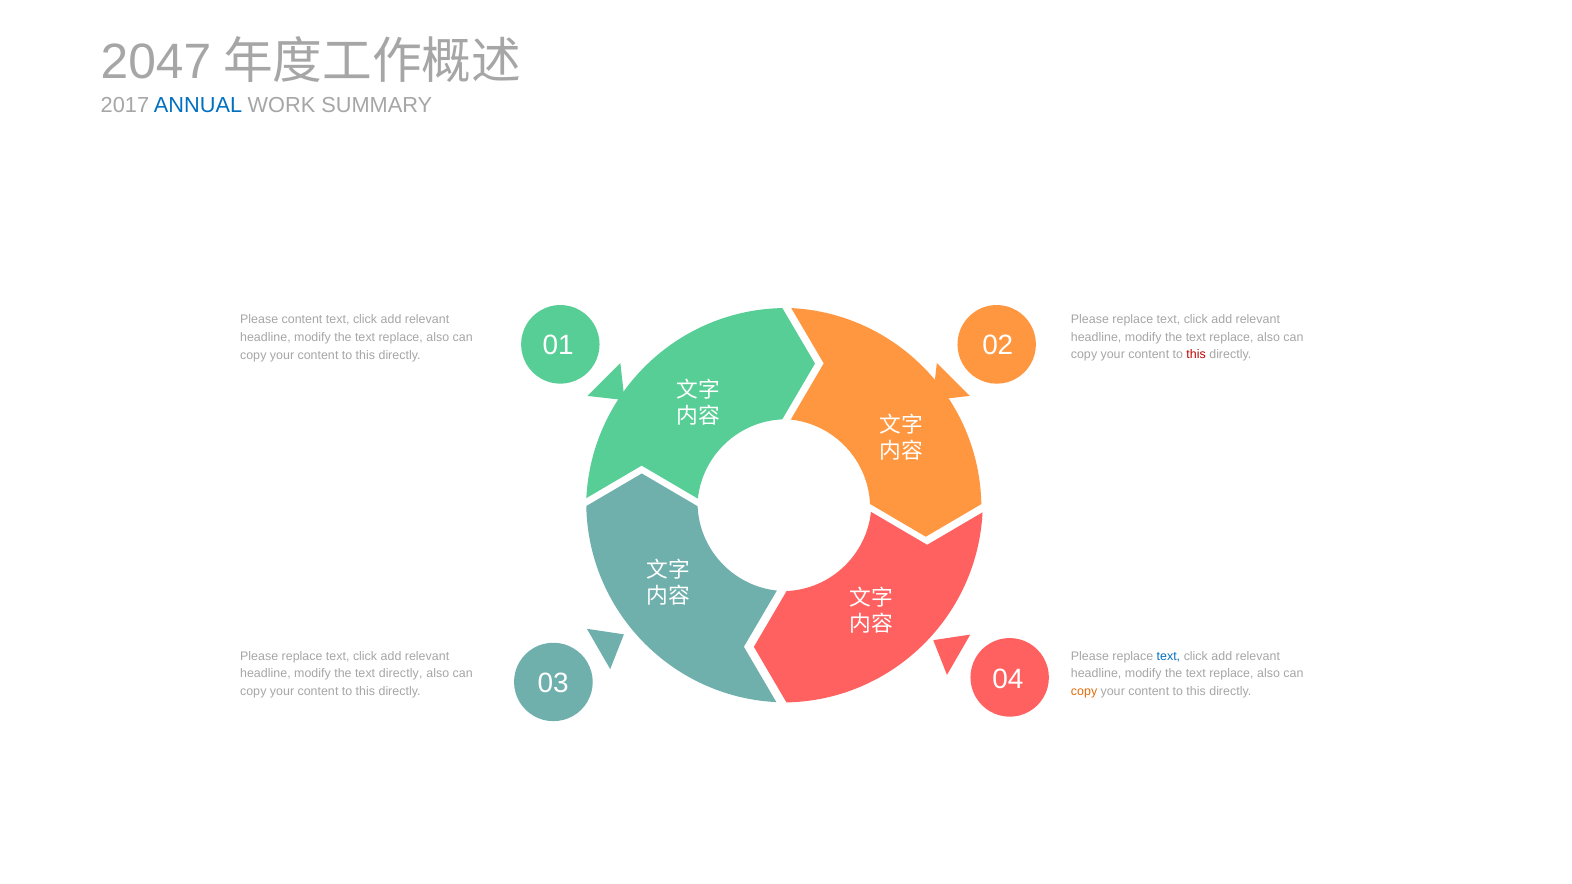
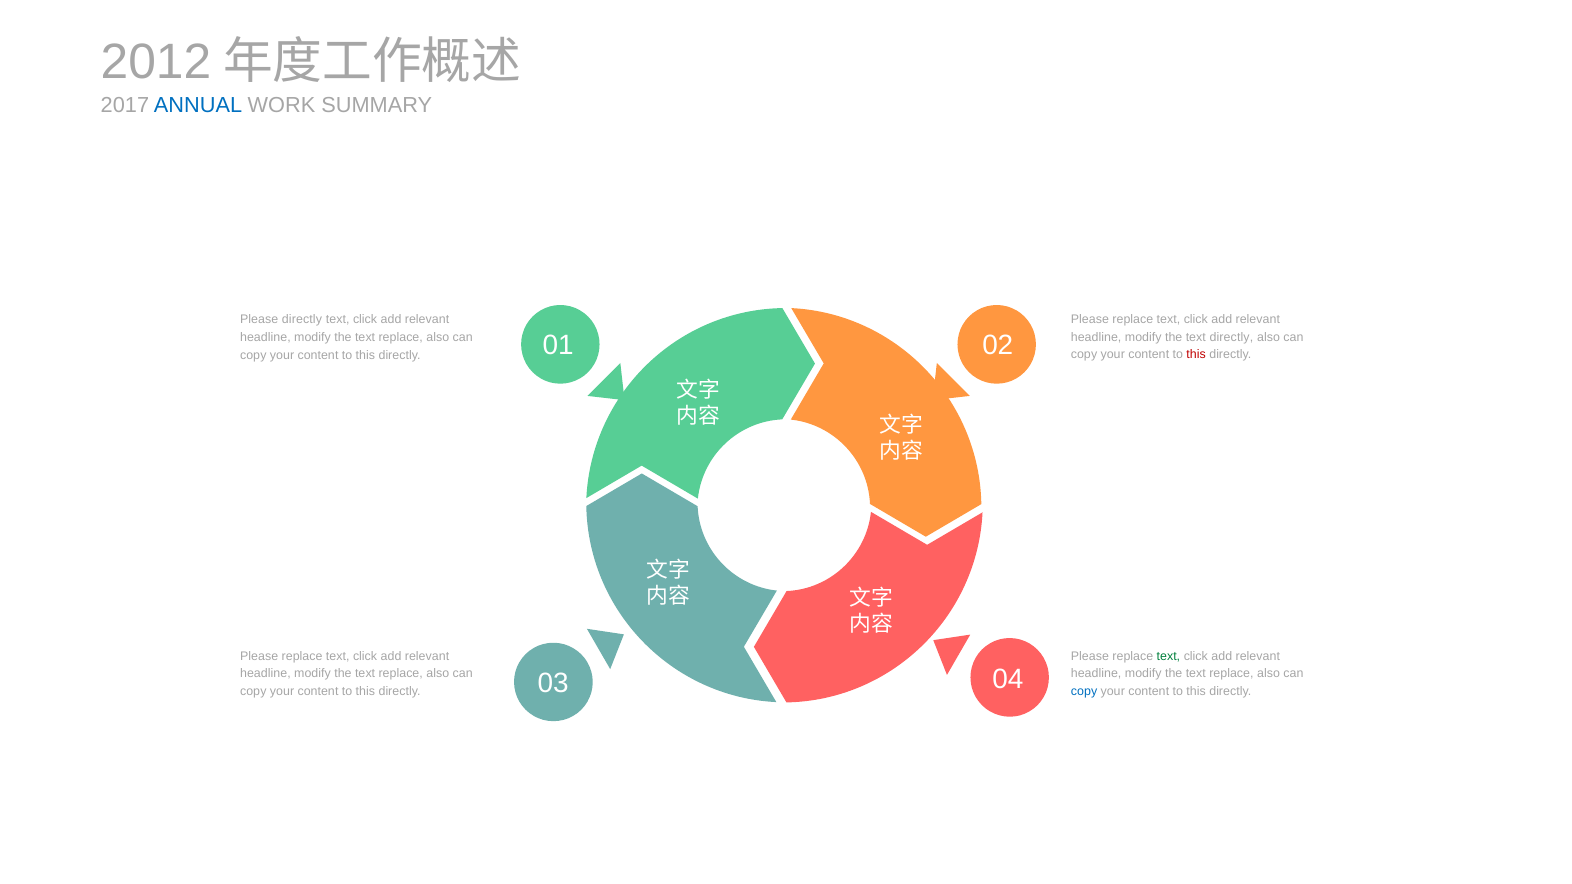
2047: 2047 -> 2012
Please content: content -> directly
replace at (1231, 337): replace -> directly
text at (1168, 656) colour: blue -> green
directly at (401, 674): directly -> replace
copy at (1084, 692) colour: orange -> blue
